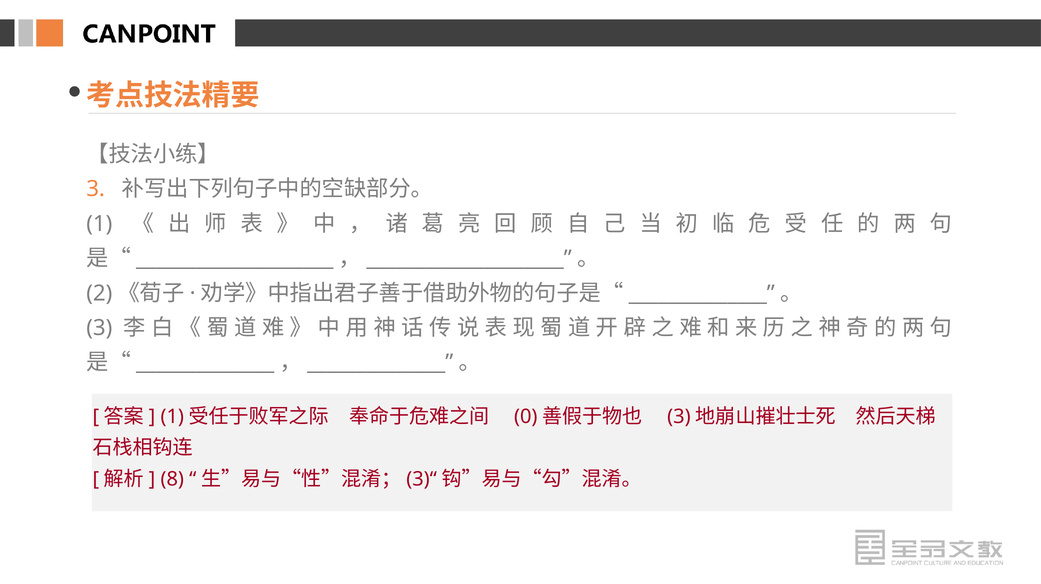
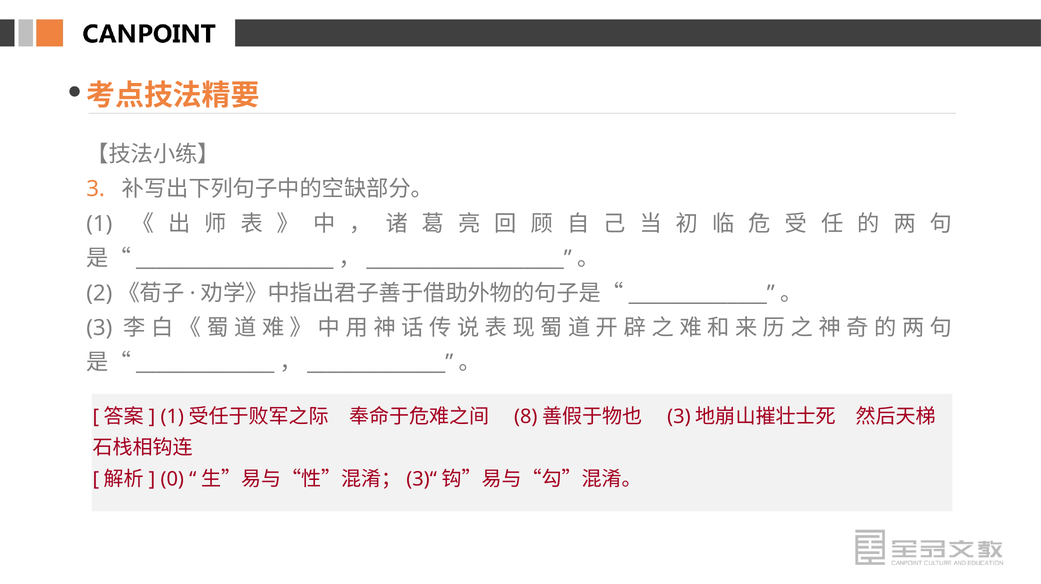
0: 0 -> 8
8: 8 -> 0
